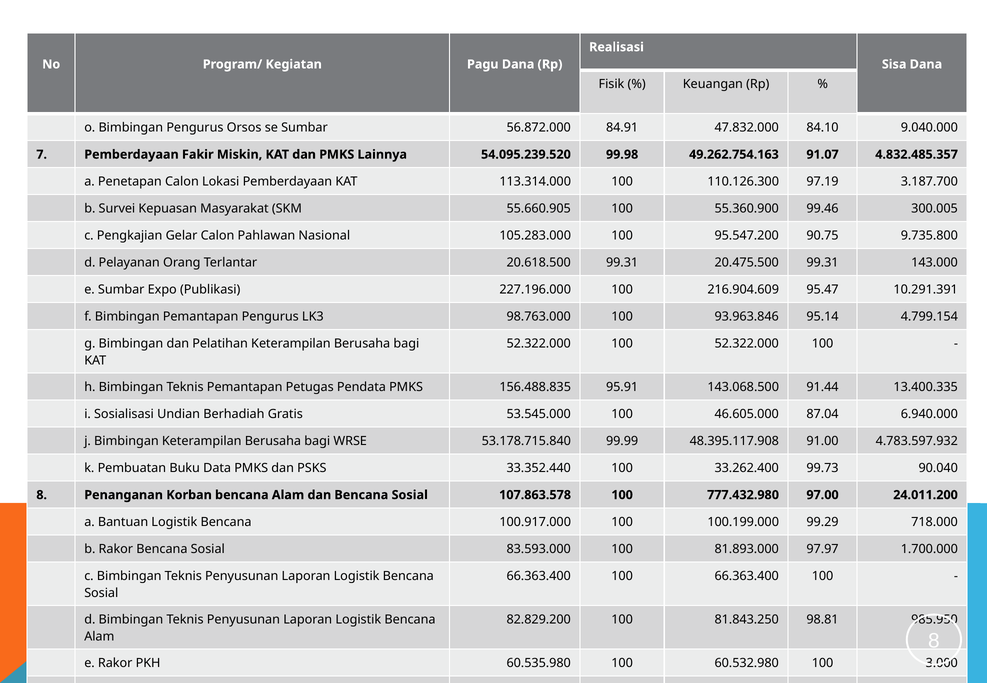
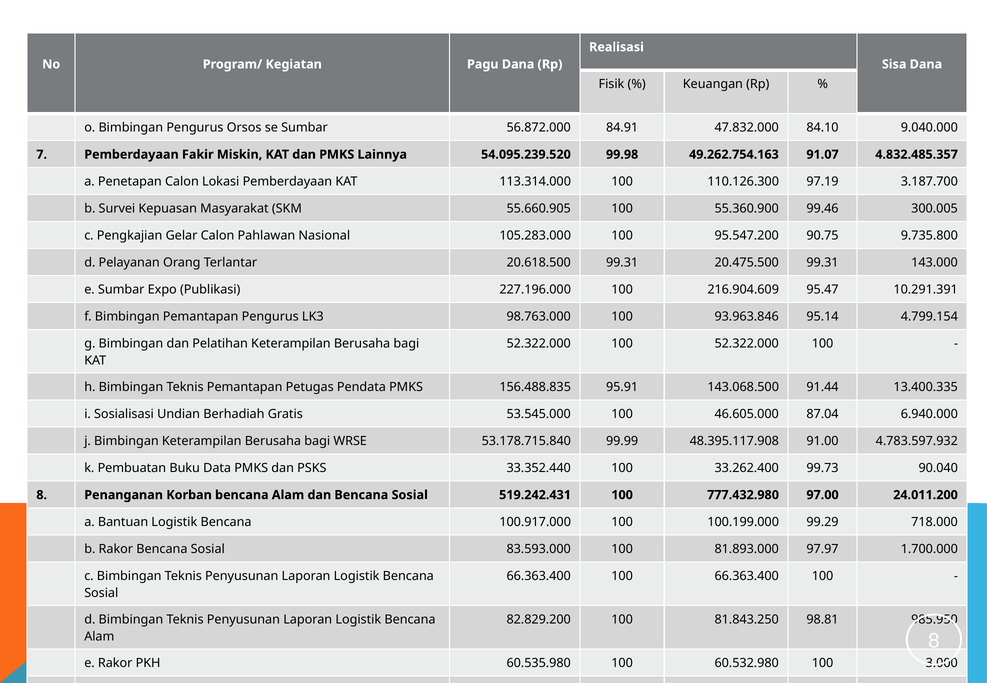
107.863.578: 107.863.578 -> 519.242.431
